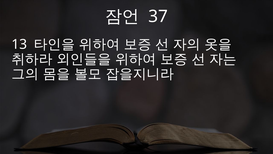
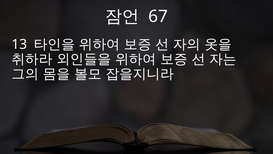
37: 37 -> 67
